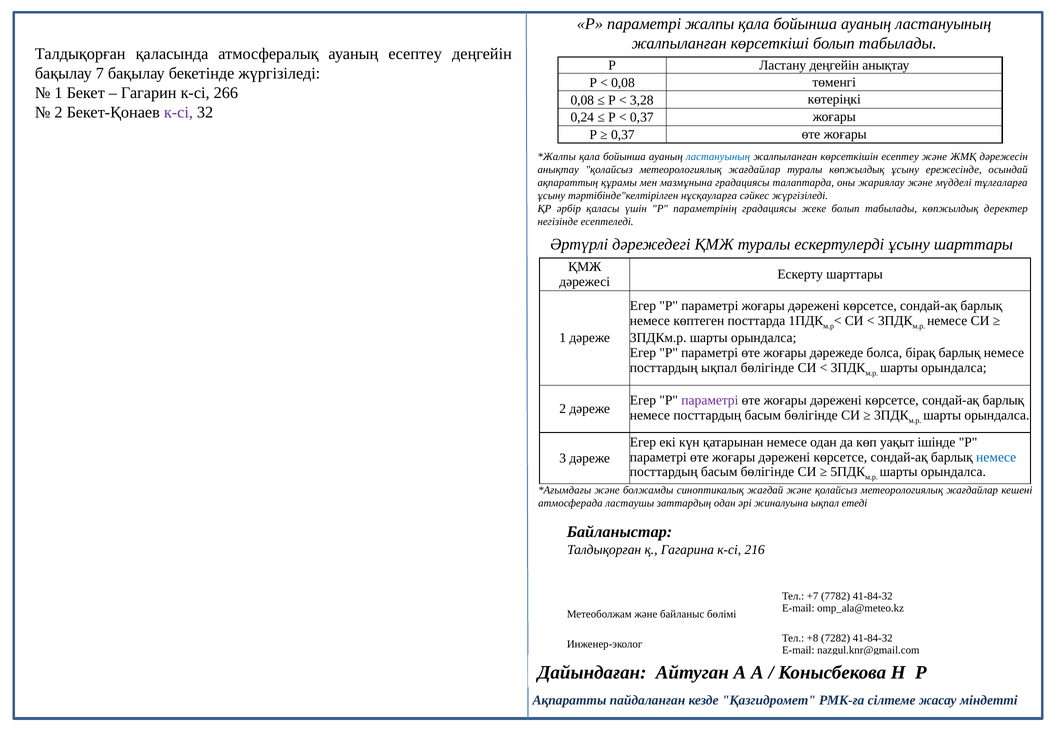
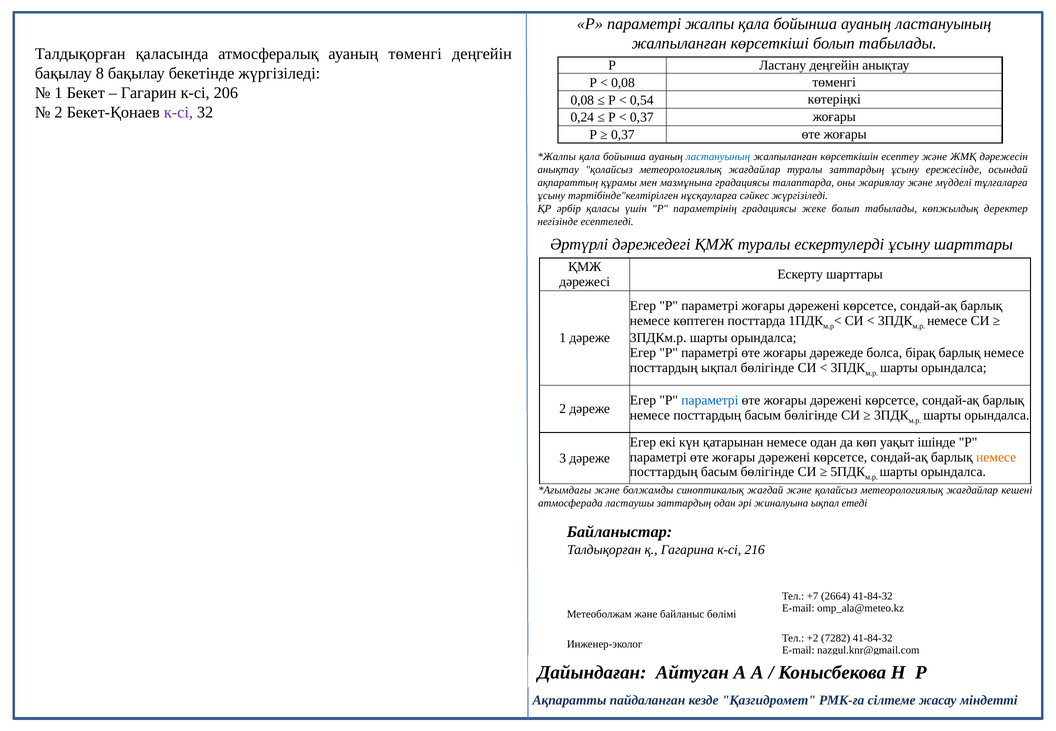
ауаның есептеу: есептеу -> төменгі
7: 7 -> 8
266: 266 -> 206
3,28: 3,28 -> 0,54
туралы көпжылдық: көпжылдық -> заттардың
параметрі at (710, 400) colour: purple -> blue
немесе at (996, 457) colour: blue -> orange
7782: 7782 -> 2664
+8: +8 -> +2
